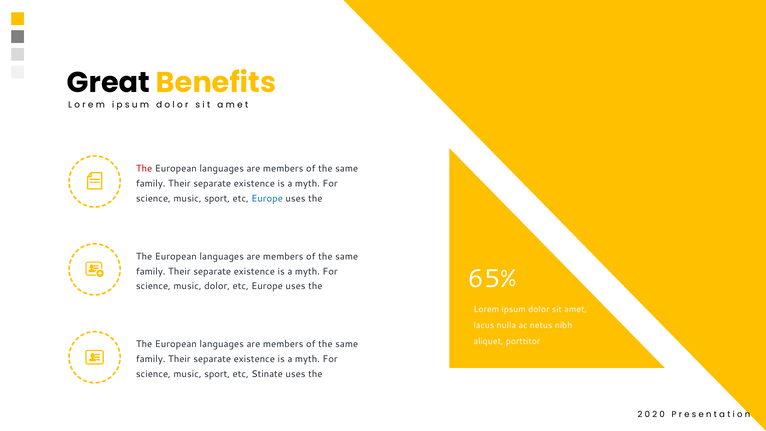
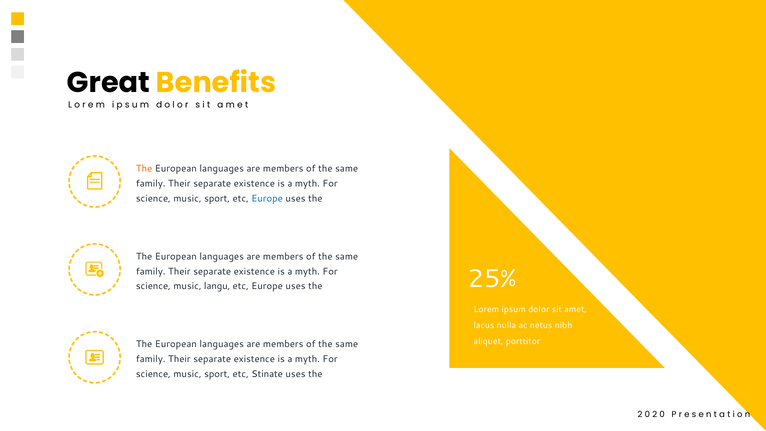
The at (144, 169) colour: red -> orange
65%: 65% -> 25%
music dolor: dolor -> langu
